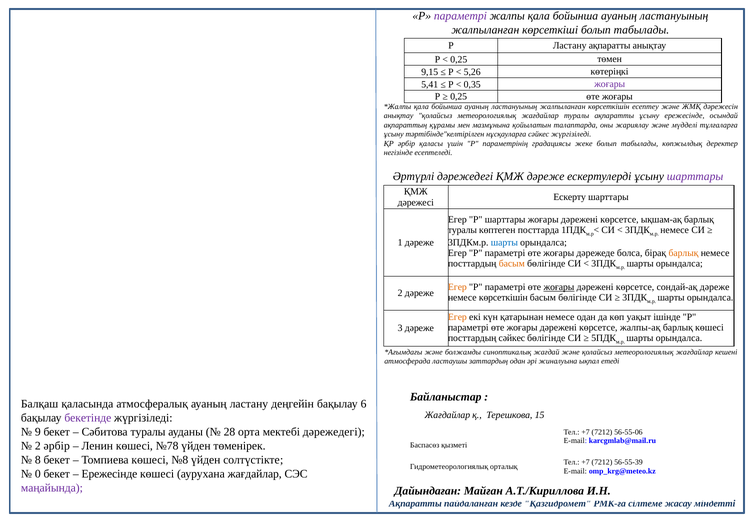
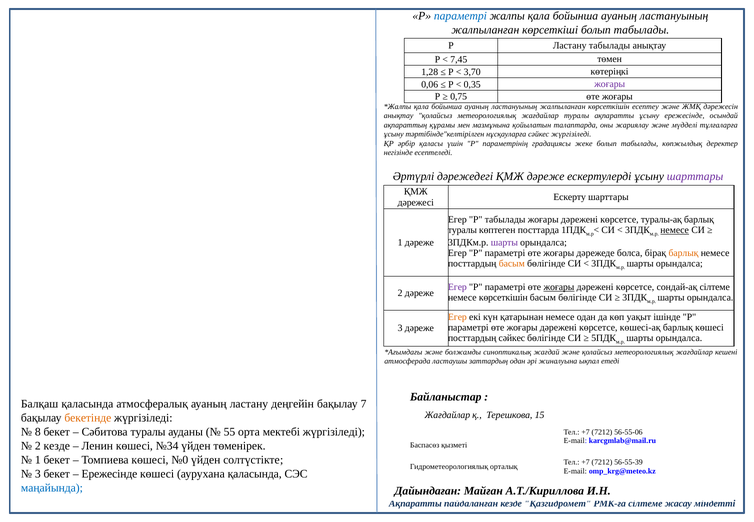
параметрі at (460, 16) colour: purple -> blue
Ластану ақпаратты: ақпаратты -> табылады
0,25 at (459, 59): 0,25 -> 7,45
9,15: 9,15 -> 1,28
5,26: 5,26 -> 3,70
5,41: 5,41 -> 0,06
0,25 at (459, 97): 0,25 -> 0,75
Р шарттары: шарттары -> табылады
ықшам-ақ: ықшам-ақ -> туралы-ақ
немесе at (675, 230) underline: none -> present
шарты at (504, 242) colour: blue -> purple
Егер at (457, 287) colour: orange -> purple
сондай-ақ дәреже: дәреже -> сілтеме
жалпы-ақ: жалпы-ақ -> көшесі-ақ
6: 6 -> 7
бекетінде colour: purple -> orange
9: 9 -> 8
28: 28 -> 55
мектебі дәрежедегі: дәрежедегі -> жүргізіледі
2 әрбір: әрбір -> кезде
№78: №78 -> №34
8 at (38, 460): 8 -> 1
№8: №8 -> №0
0 at (38, 474): 0 -> 3
аурухана жағдайлар: жағдайлар -> қаласында
маңайында colour: purple -> blue
